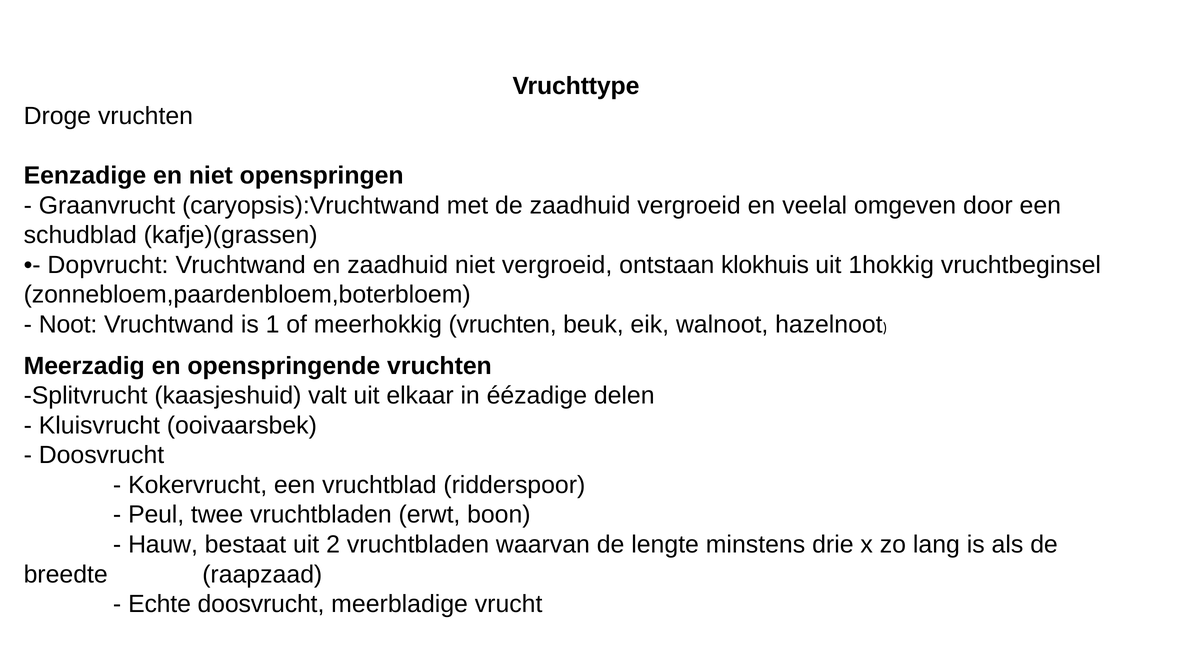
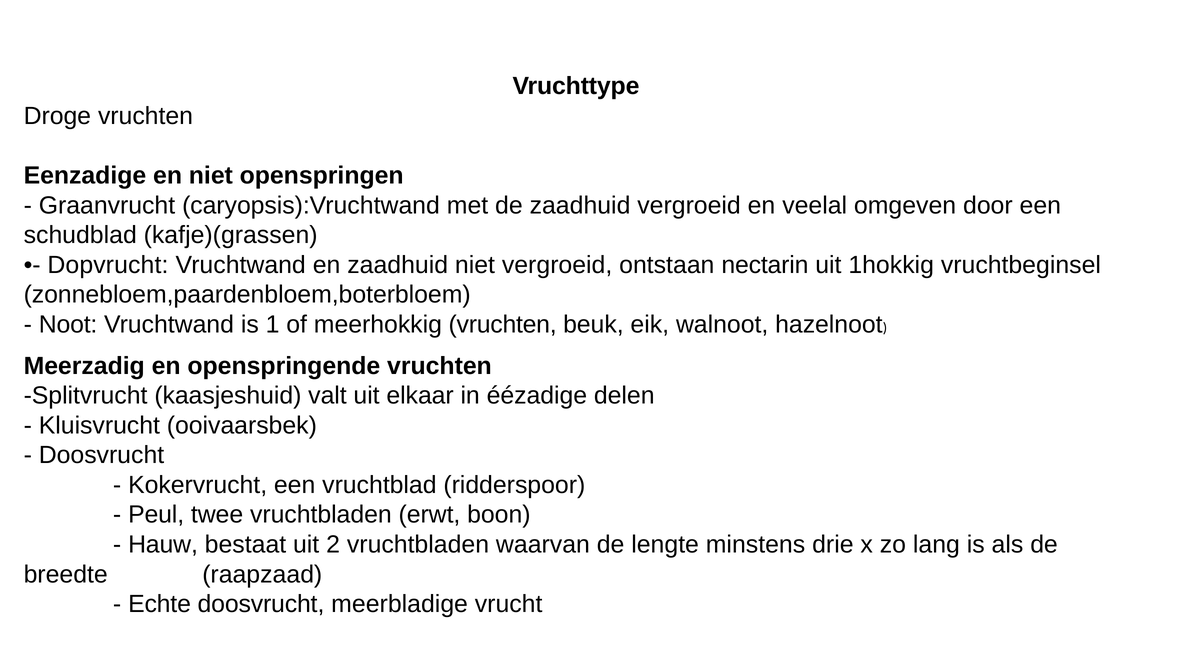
klokhuis: klokhuis -> nectarin
